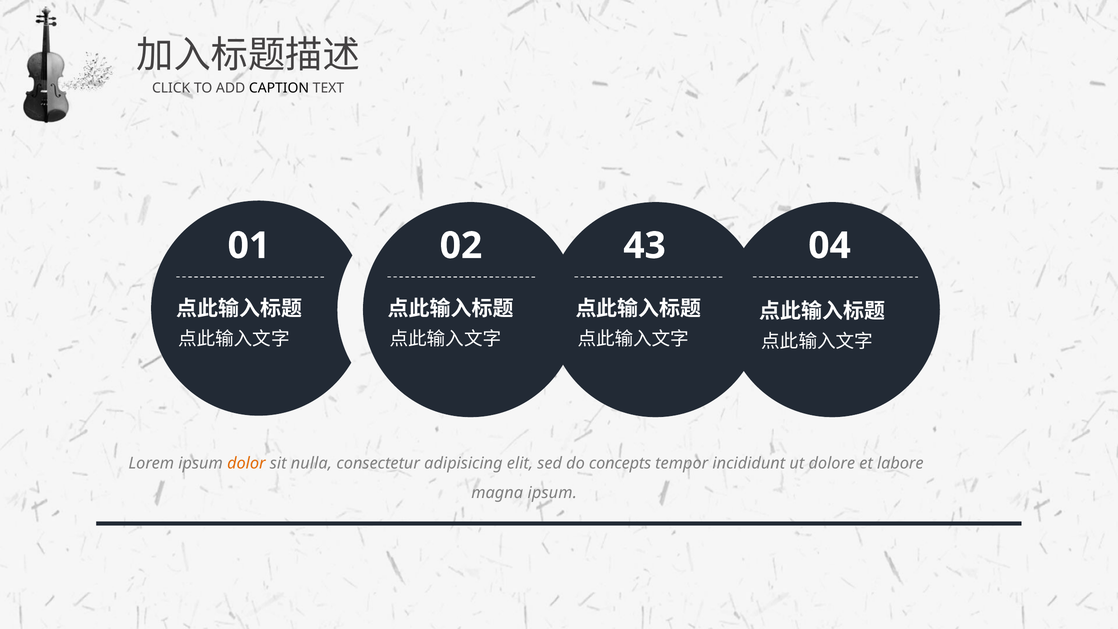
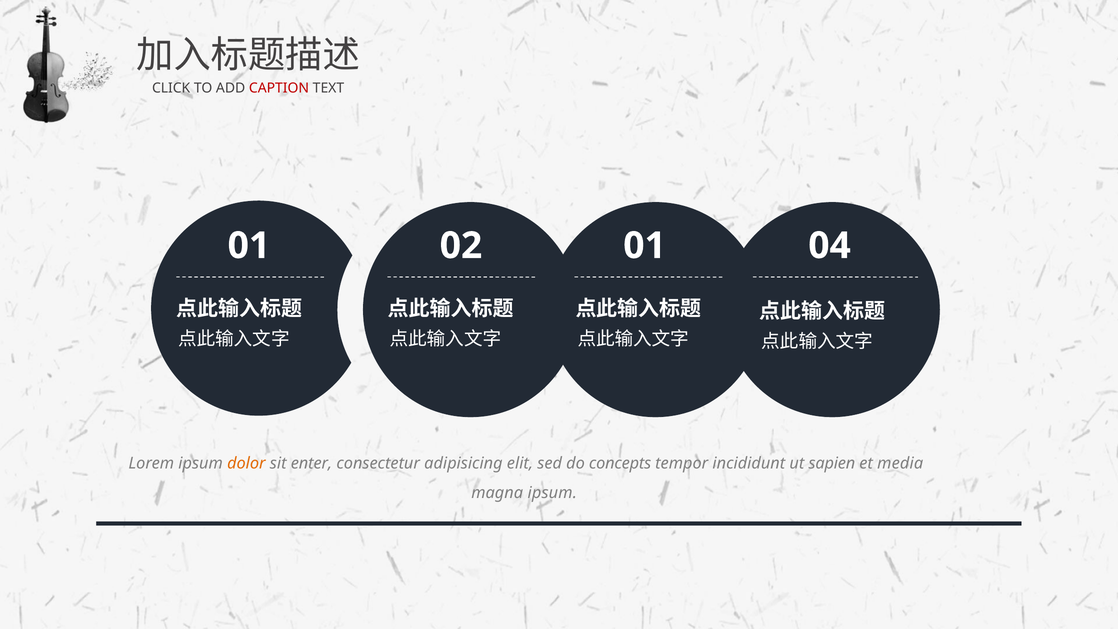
CAPTION colour: black -> red
02 43: 43 -> 01
nulla: nulla -> enter
dolore: dolore -> sapien
labore: labore -> media
